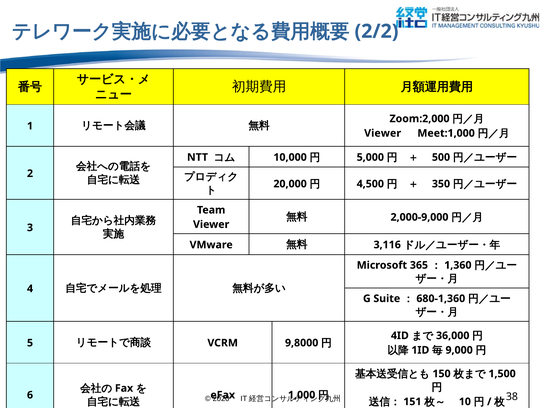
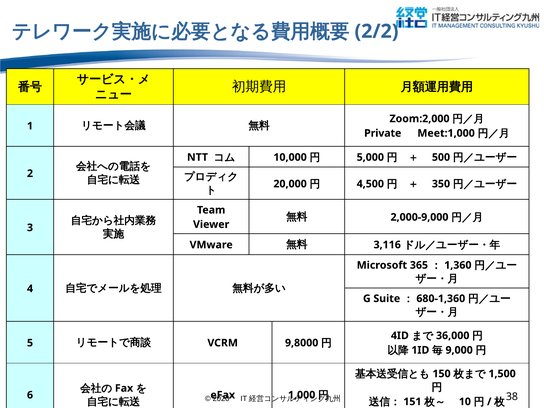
Viewer at (383, 133): Viewer -> Private
